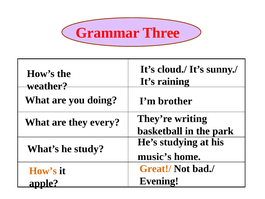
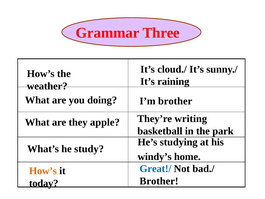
every: every -> apple
music’s: music’s -> windy’s
Great!/ colour: orange -> blue
Evening at (159, 181): Evening -> Brother
apple: apple -> today
